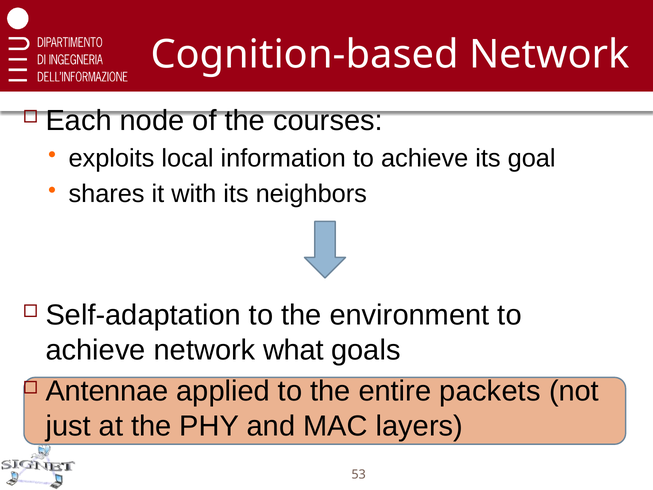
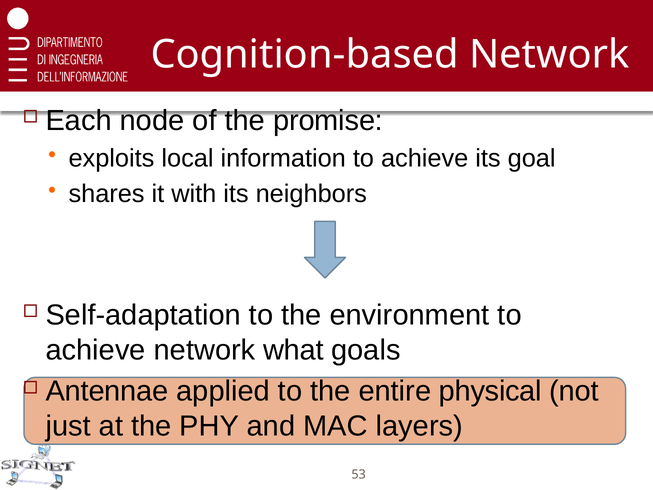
courses: courses -> promise
packets: packets -> physical
